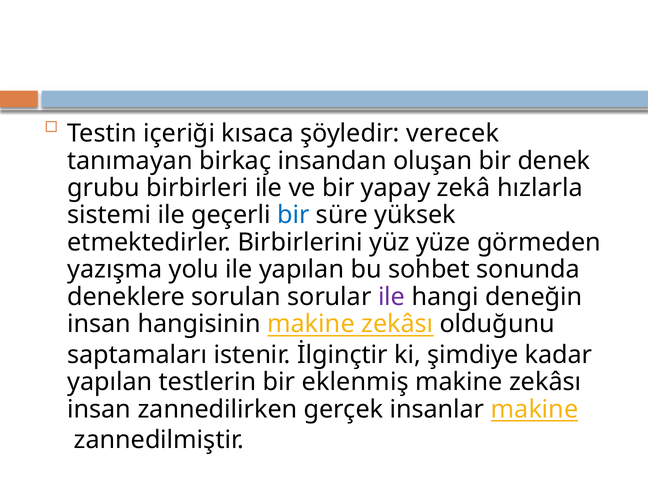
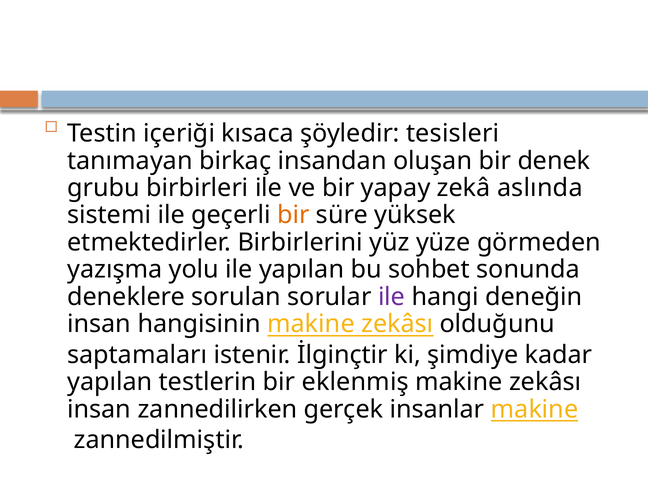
verecek: verecek -> tesisleri
hızlarla: hızlarla -> aslında
bir at (293, 215) colour: blue -> orange
